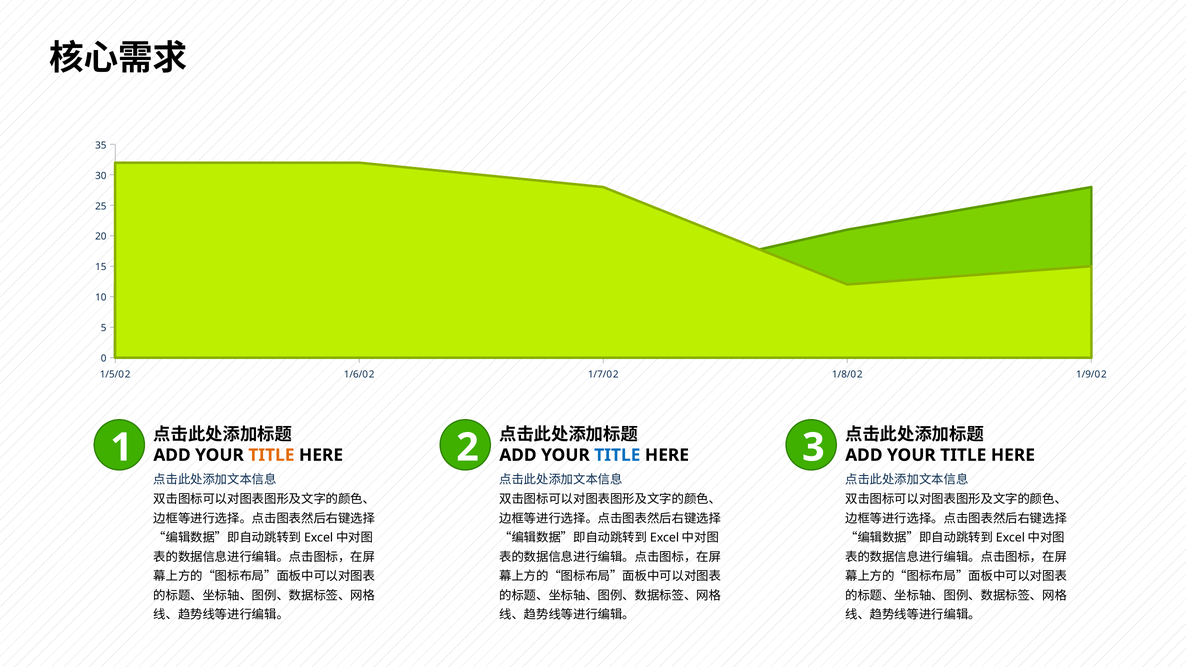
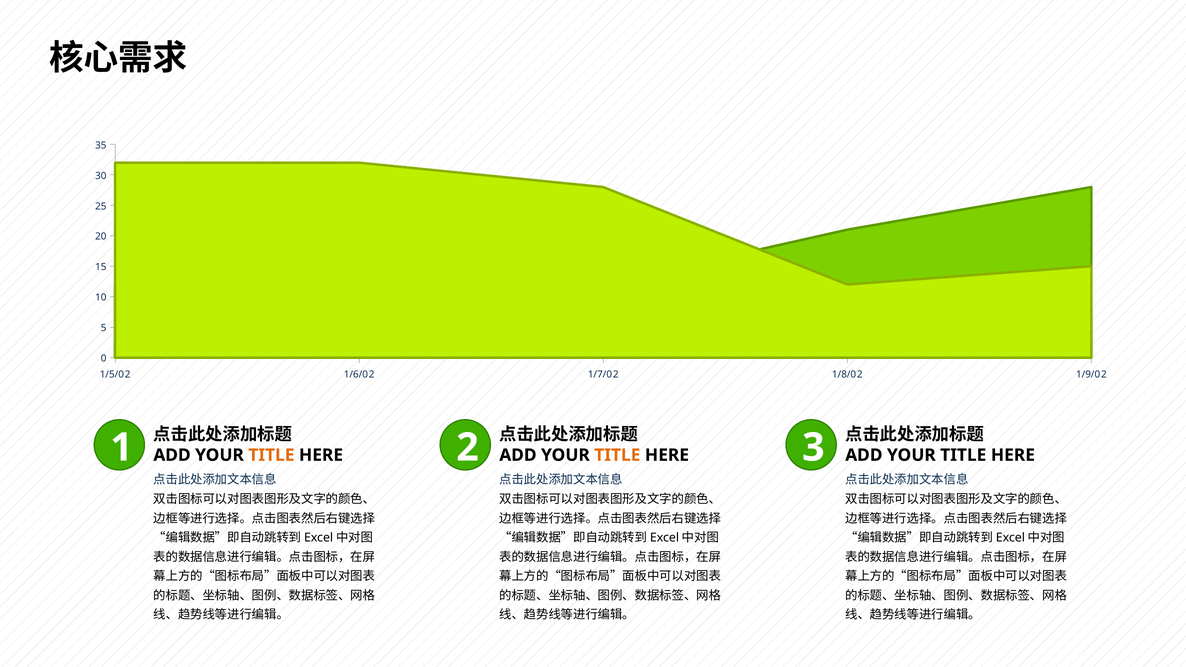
TITLE at (617, 455) colour: blue -> orange
